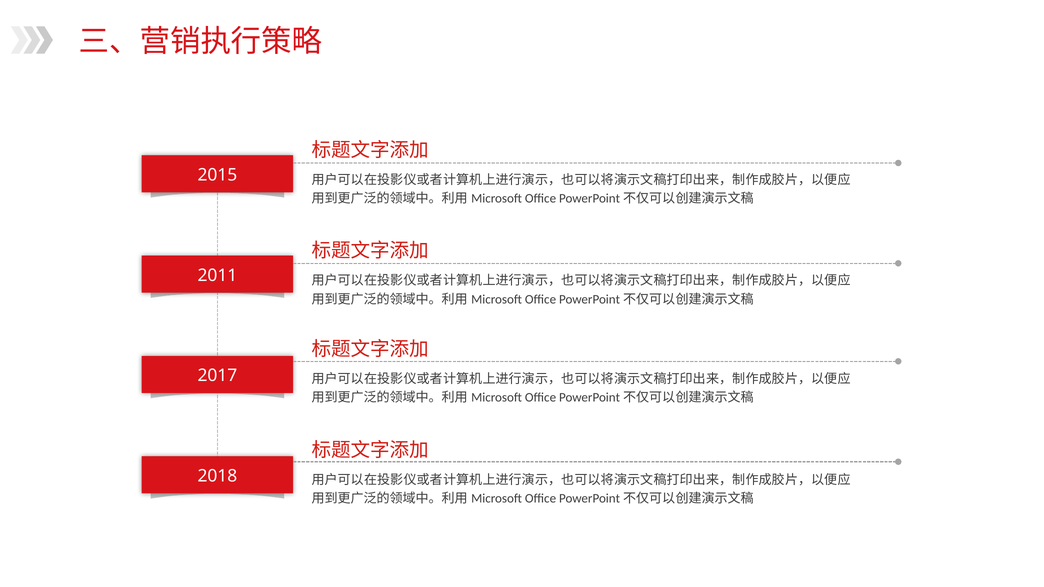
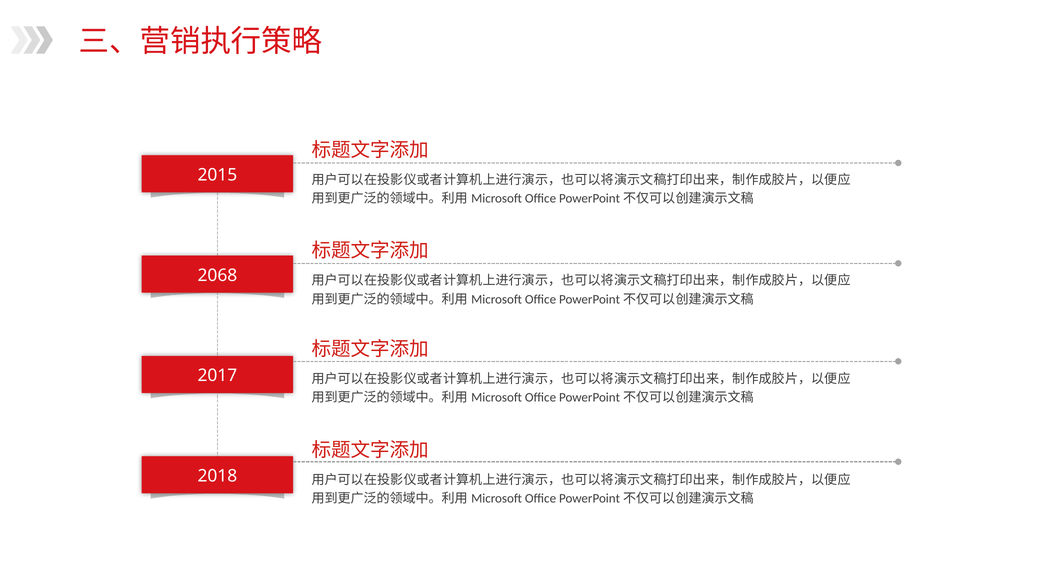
2011: 2011 -> 2068
